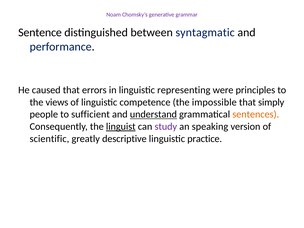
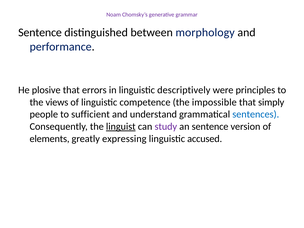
syntagmatic: syntagmatic -> morphology
caused: caused -> plosive
representing: representing -> descriptively
understand underline: present -> none
sentences colour: orange -> blue
an speaking: speaking -> sentence
scientific: scientific -> elements
descriptive: descriptive -> expressing
practice: practice -> accused
